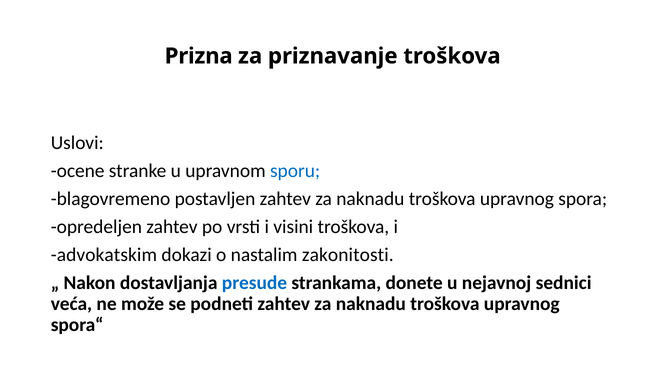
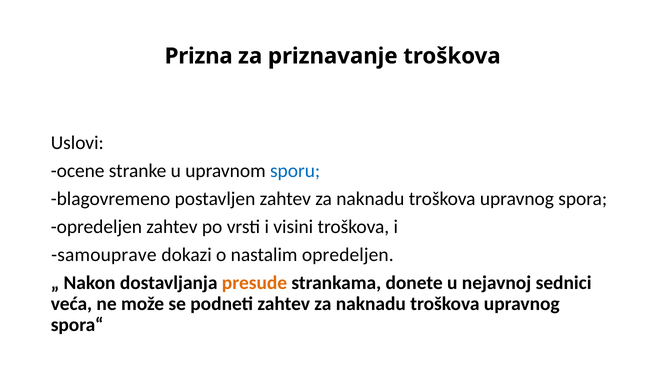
advokatskim: advokatskim -> samouprave
nastalim zakonitosti: zakonitosti -> opredeljen
presude colour: blue -> orange
